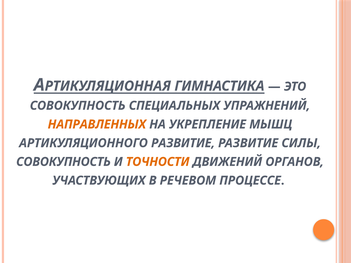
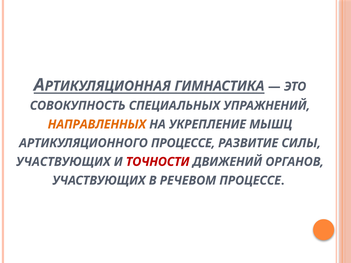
АРТИКУЛЯЦИОННОГО РАЗВИТИЕ: РАЗВИТИЕ -> ПРОЦЕССЕ
СОВОКУПНОСТЬ at (63, 162): СОВОКУПНОСТЬ -> УЧАСТВУЮЩИХ
ТОЧНОСТИ colour: orange -> red
